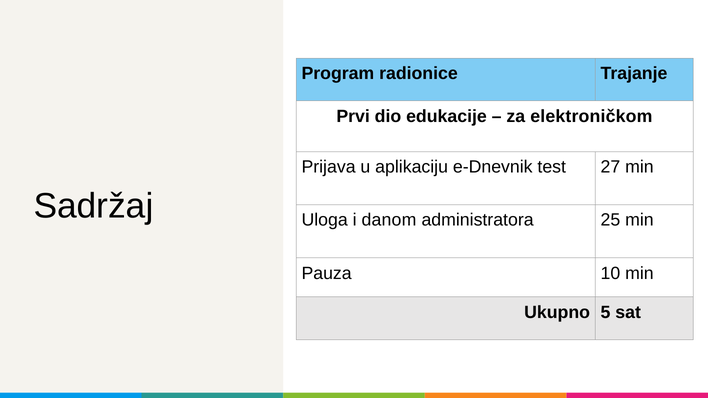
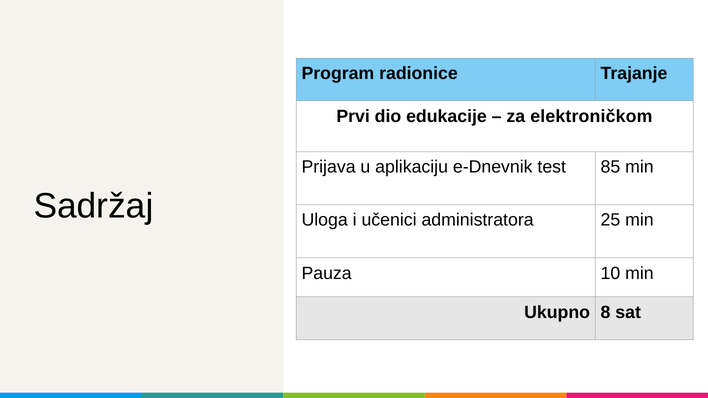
27: 27 -> 85
danom: danom -> učenici
5: 5 -> 8
